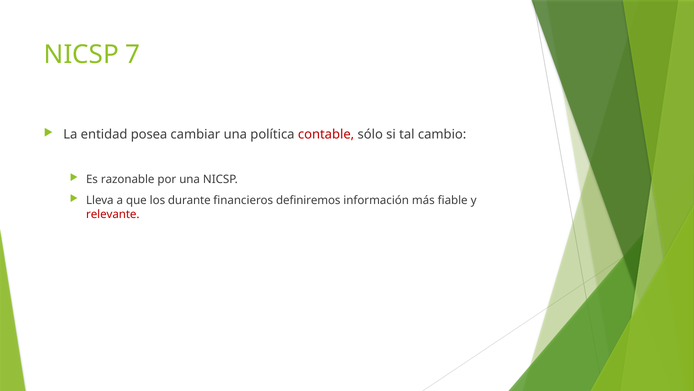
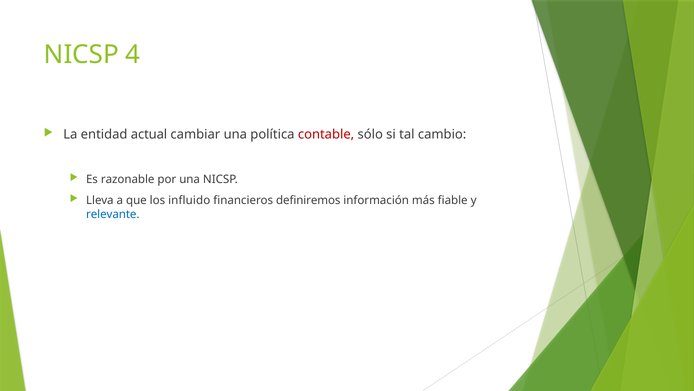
7: 7 -> 4
posea: posea -> actual
durante: durante -> influido
relevante colour: red -> blue
